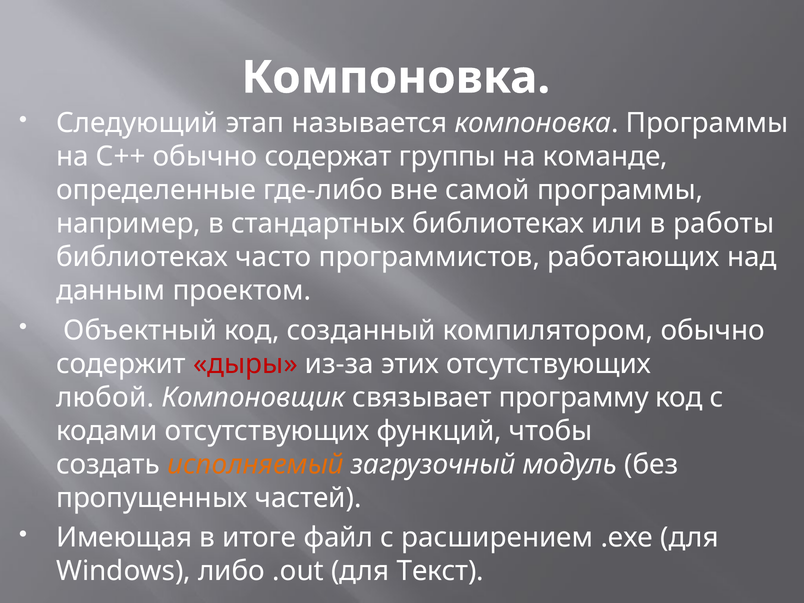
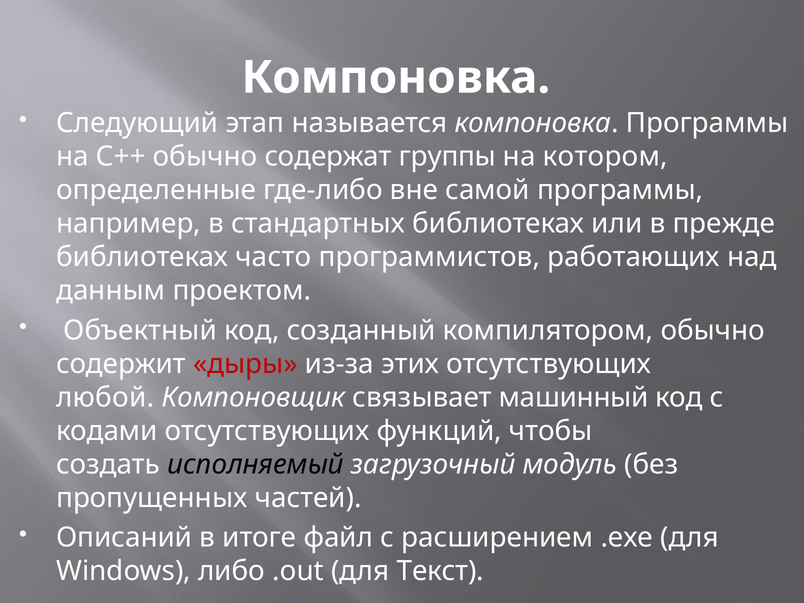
команде: команде -> котором
работы: работы -> прежде
программу: программу -> машинный
исполняемый colour: orange -> black
Имеющая: Имеющая -> Описаний
